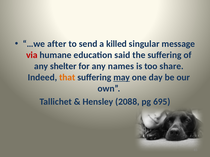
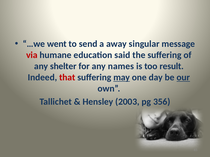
after: after -> went
killed: killed -> away
share: share -> result
that colour: orange -> red
our underline: none -> present
2088: 2088 -> 2003
695: 695 -> 356
